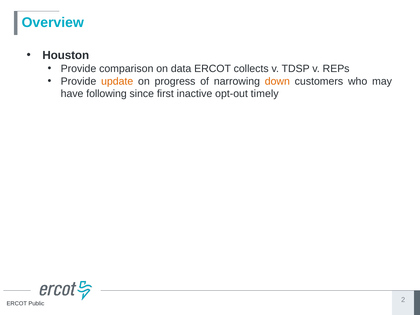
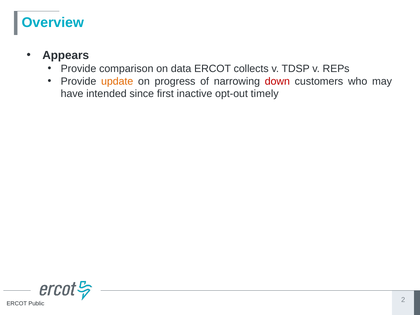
Houston: Houston -> Appears
down colour: orange -> red
following: following -> intended
